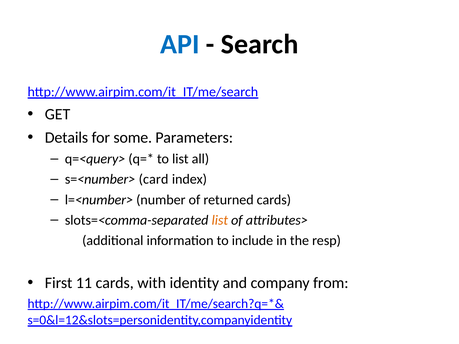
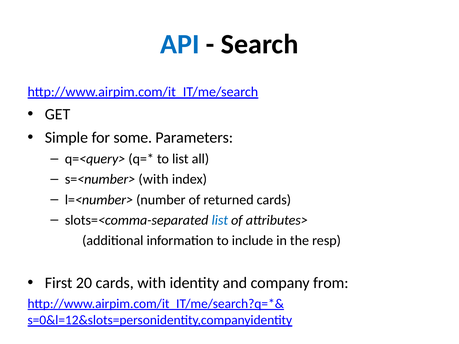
Details: Details -> Simple
s=<number> card: card -> with
list at (220, 220) colour: orange -> blue
11: 11 -> 20
